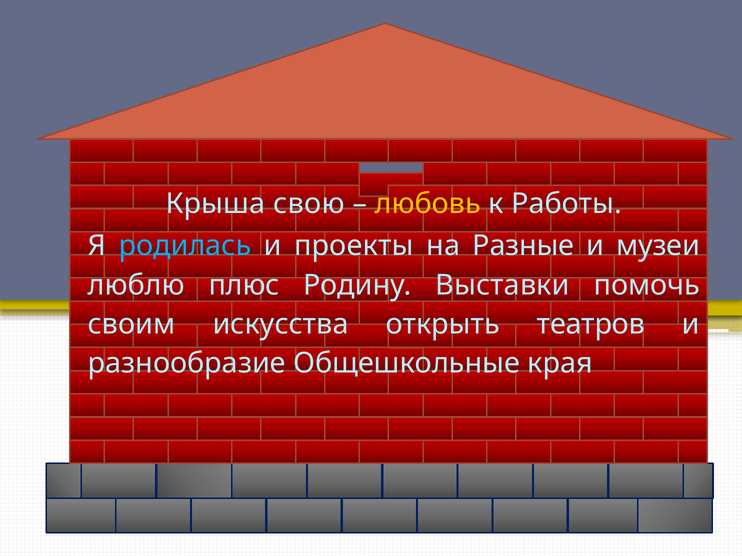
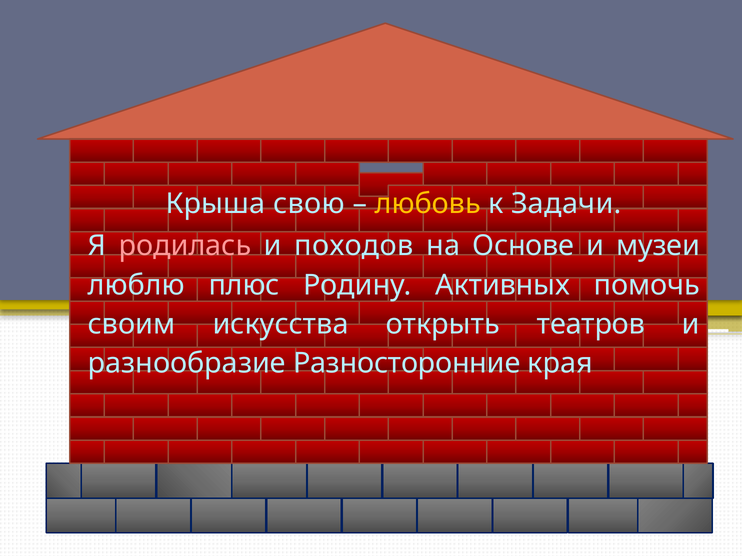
Работы: Работы -> Задачи
родилась colour: light blue -> pink
проекты: проекты -> походов
Разные: Разные -> Основе
Выставки: Выставки -> Активных
Общешкольные: Общешкольные -> Разносторонние
